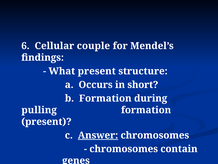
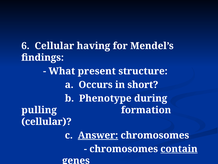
couple: couple -> having
b Formation: Formation -> Phenotype
present at (46, 121): present -> cellular
contain underline: none -> present
